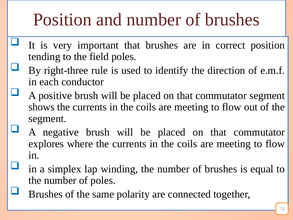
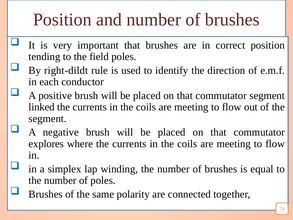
right-three: right-three -> right-dildt
shows: shows -> linked
